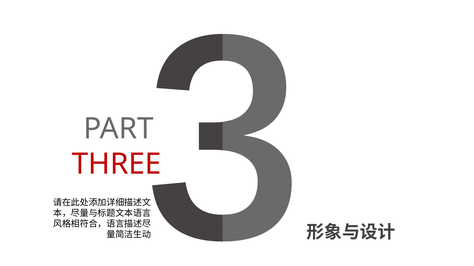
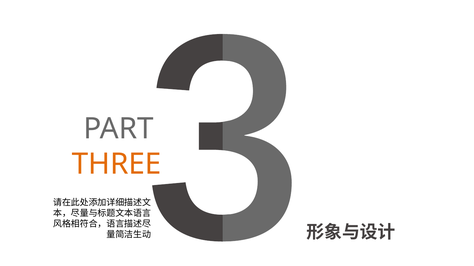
THREE colour: red -> orange
